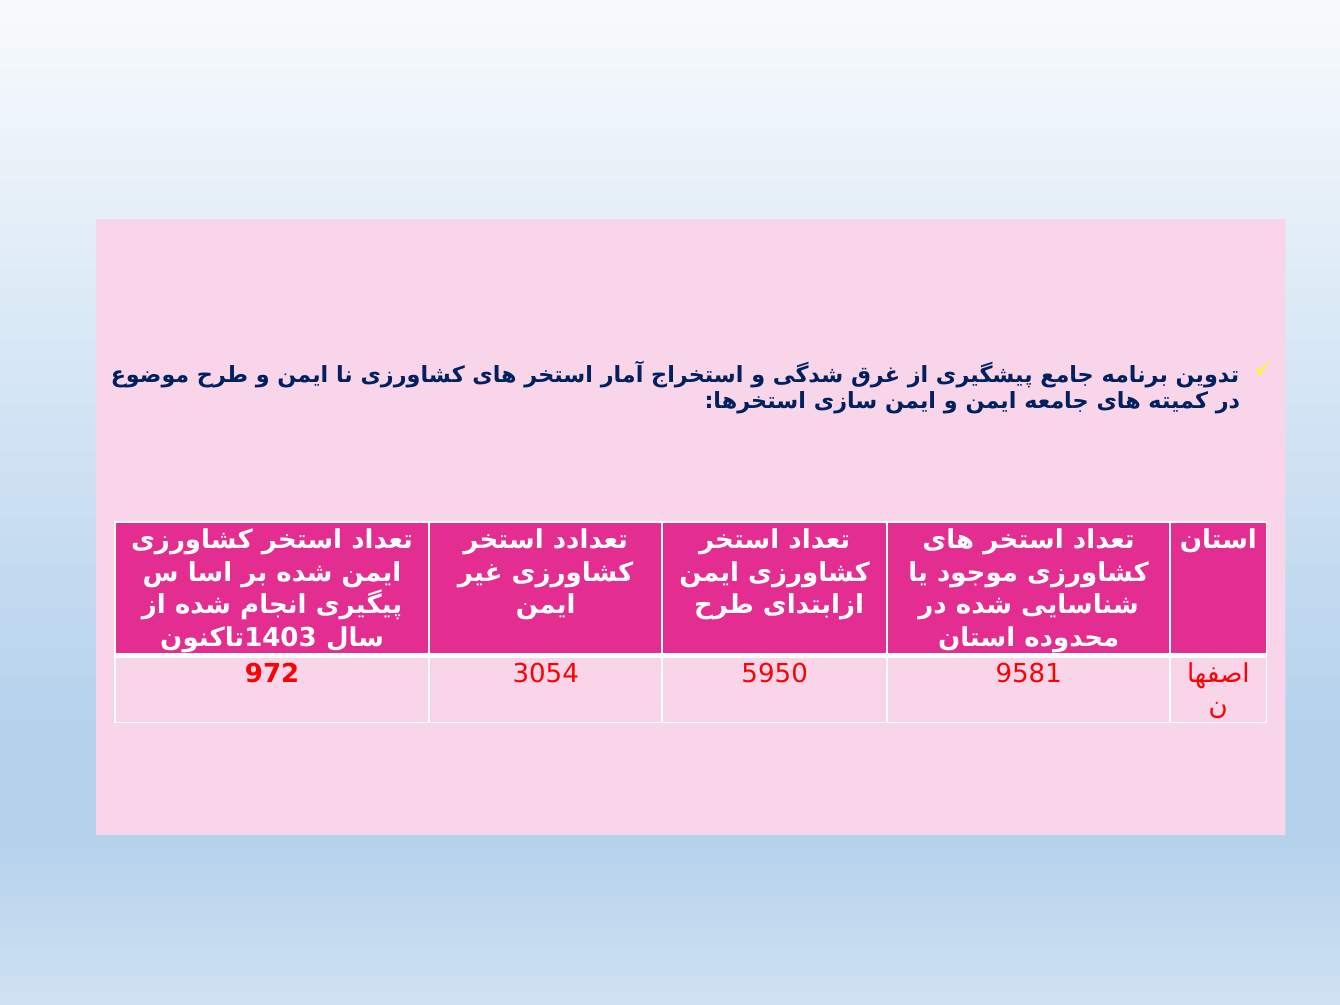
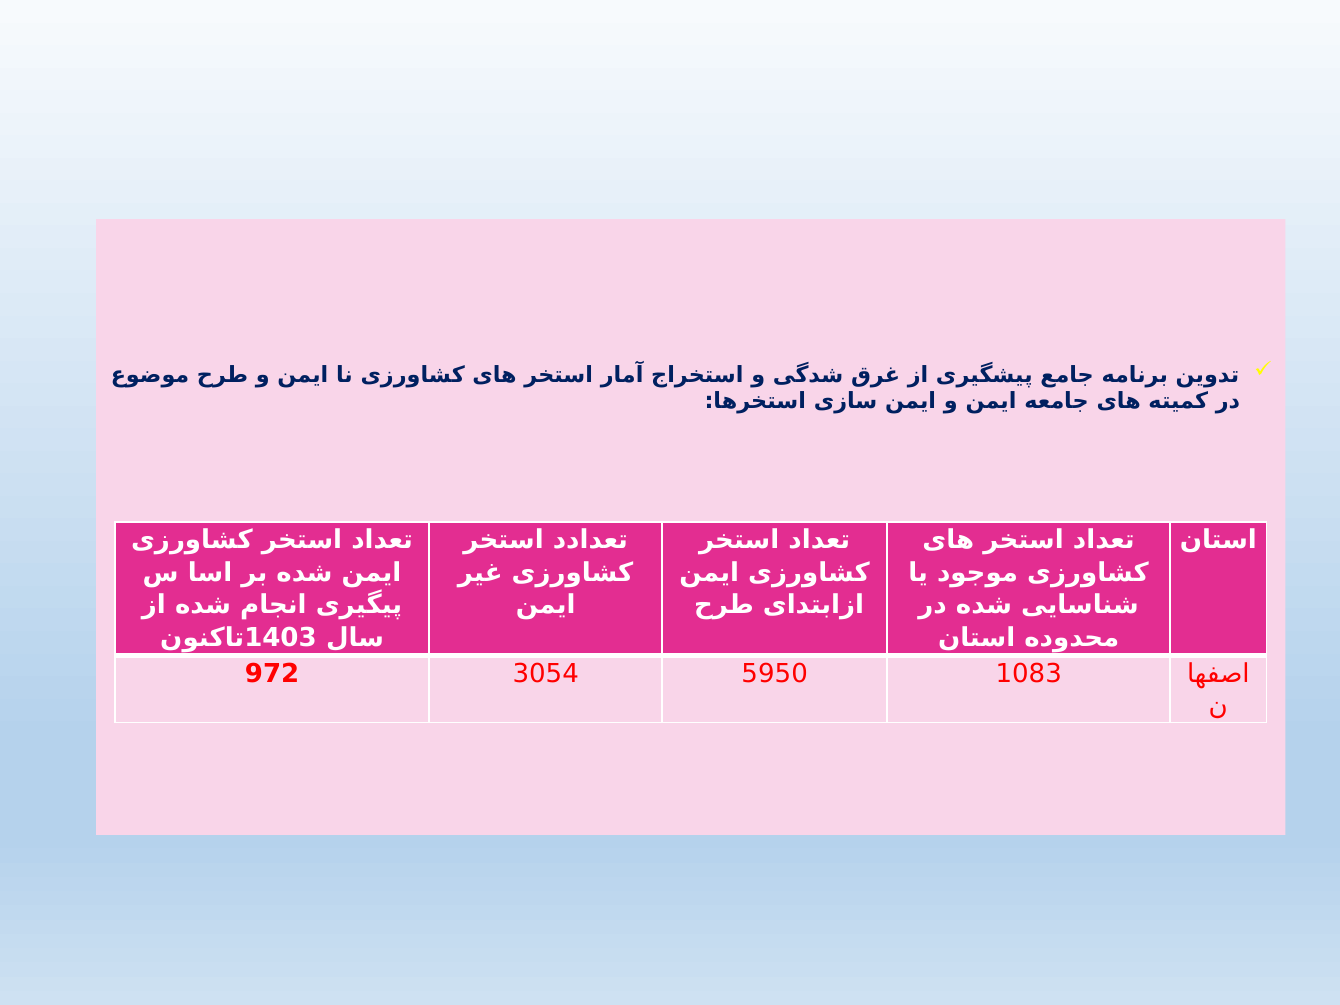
9581: 9581 -> 1083
